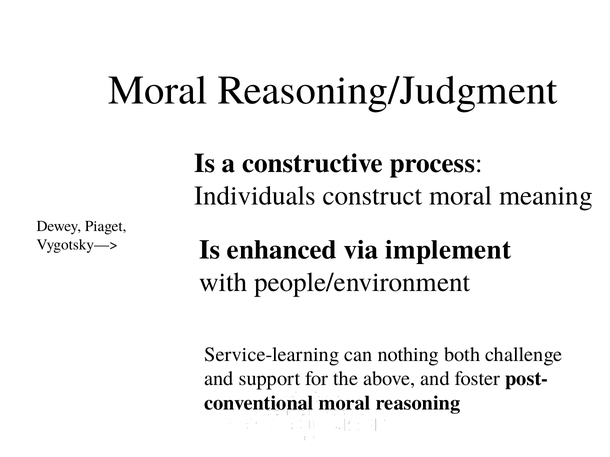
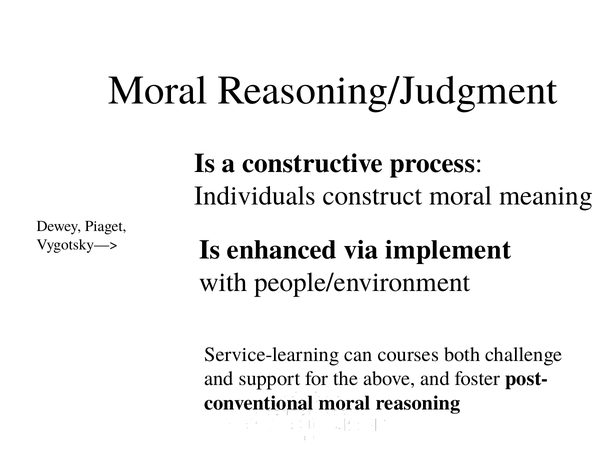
nothing: nothing -> courses
